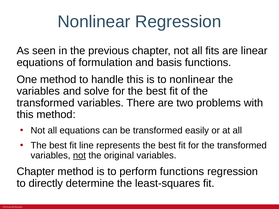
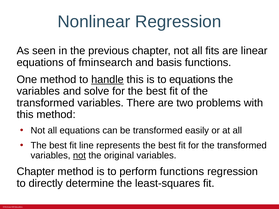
formulation: formulation -> fminsearch
handle underline: none -> present
to nonlinear: nonlinear -> equations
